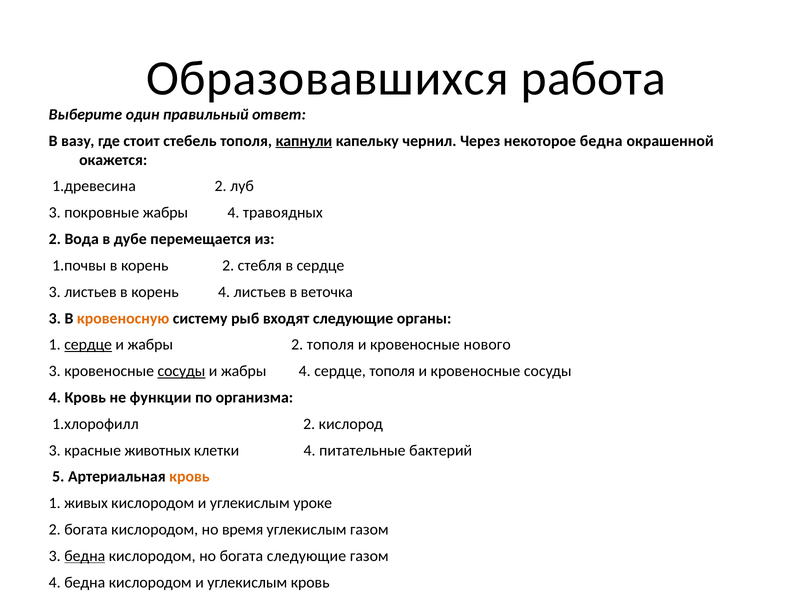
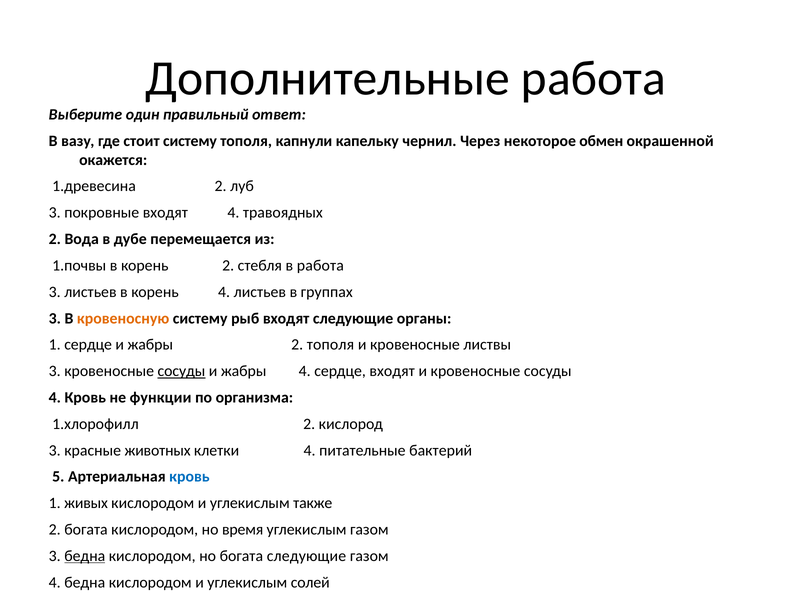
Образовавшихся: Образовавшихся -> Дополнительные
стоит стебель: стебель -> систему
капнули underline: present -> none
некоторое бедна: бедна -> обмен
покровные жабры: жабры -> входят
в сердце: сердце -> работа
веточка: веточка -> группах
сердце at (88, 345) underline: present -> none
нового: нового -> листвы
сердце тополя: тополя -> входят
кровь at (189, 477) colour: orange -> blue
уроке: уроке -> также
углекислым кровь: кровь -> солей
